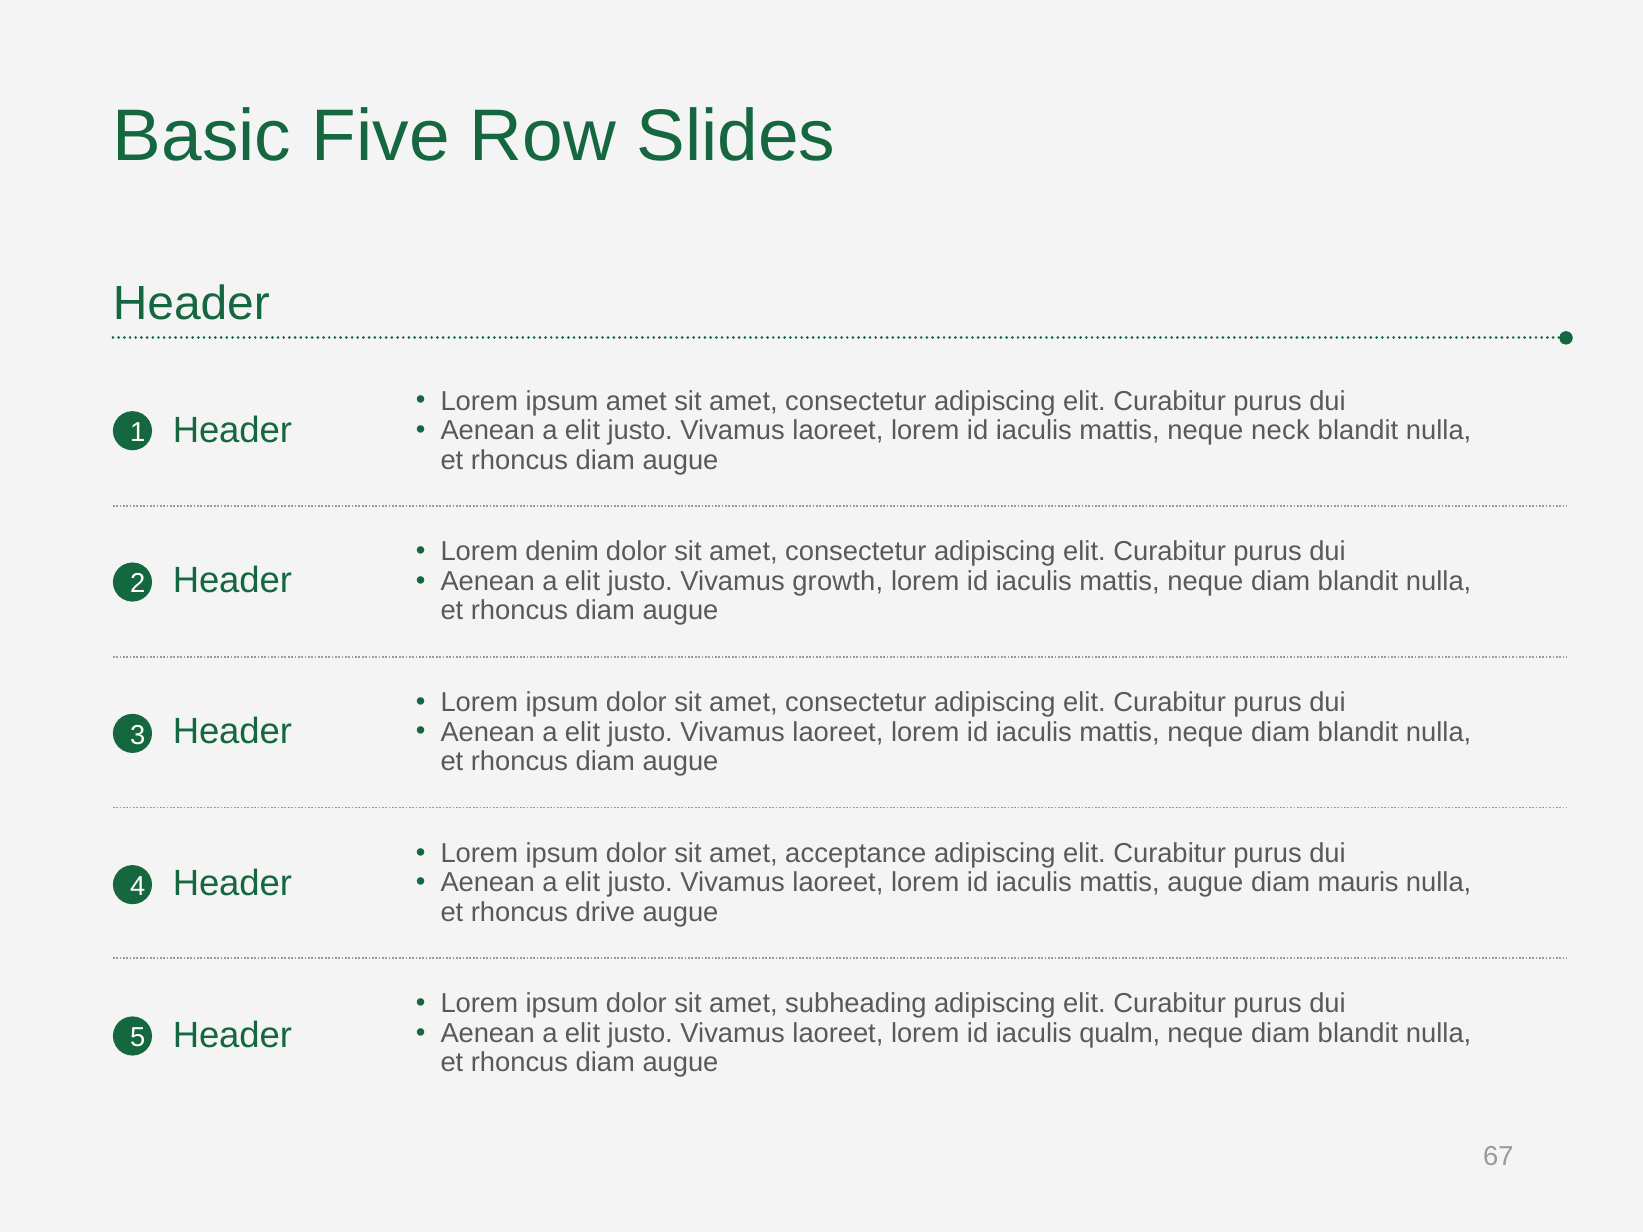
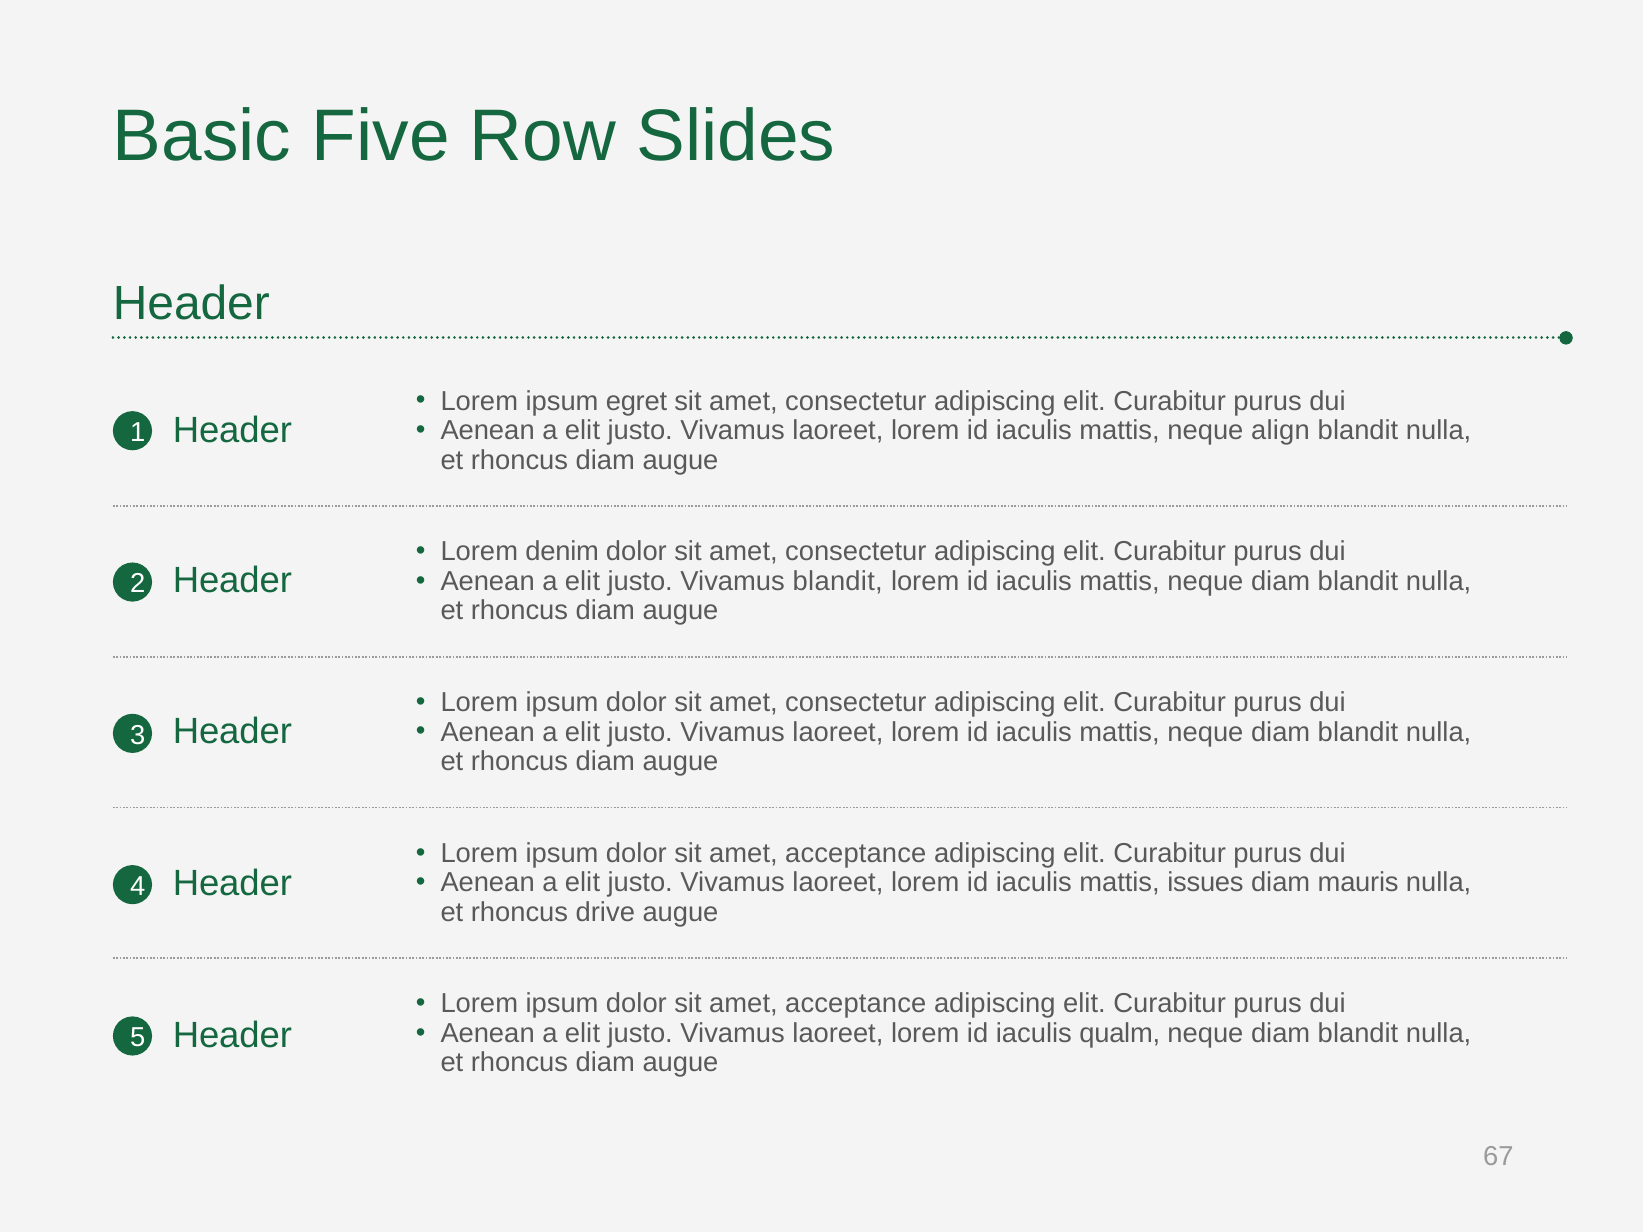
ipsum amet: amet -> egret
neck: neck -> align
Vivamus growth: growth -> blandit
mattis augue: augue -> issues
subheading at (856, 1004): subheading -> acceptance
